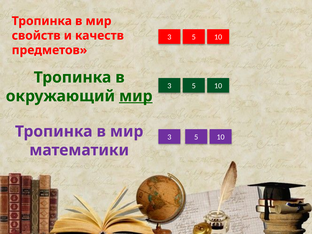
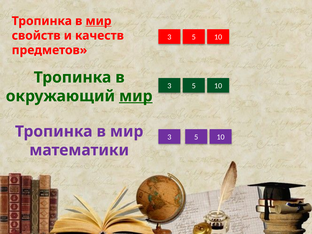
мир at (98, 21) underline: none -> present
